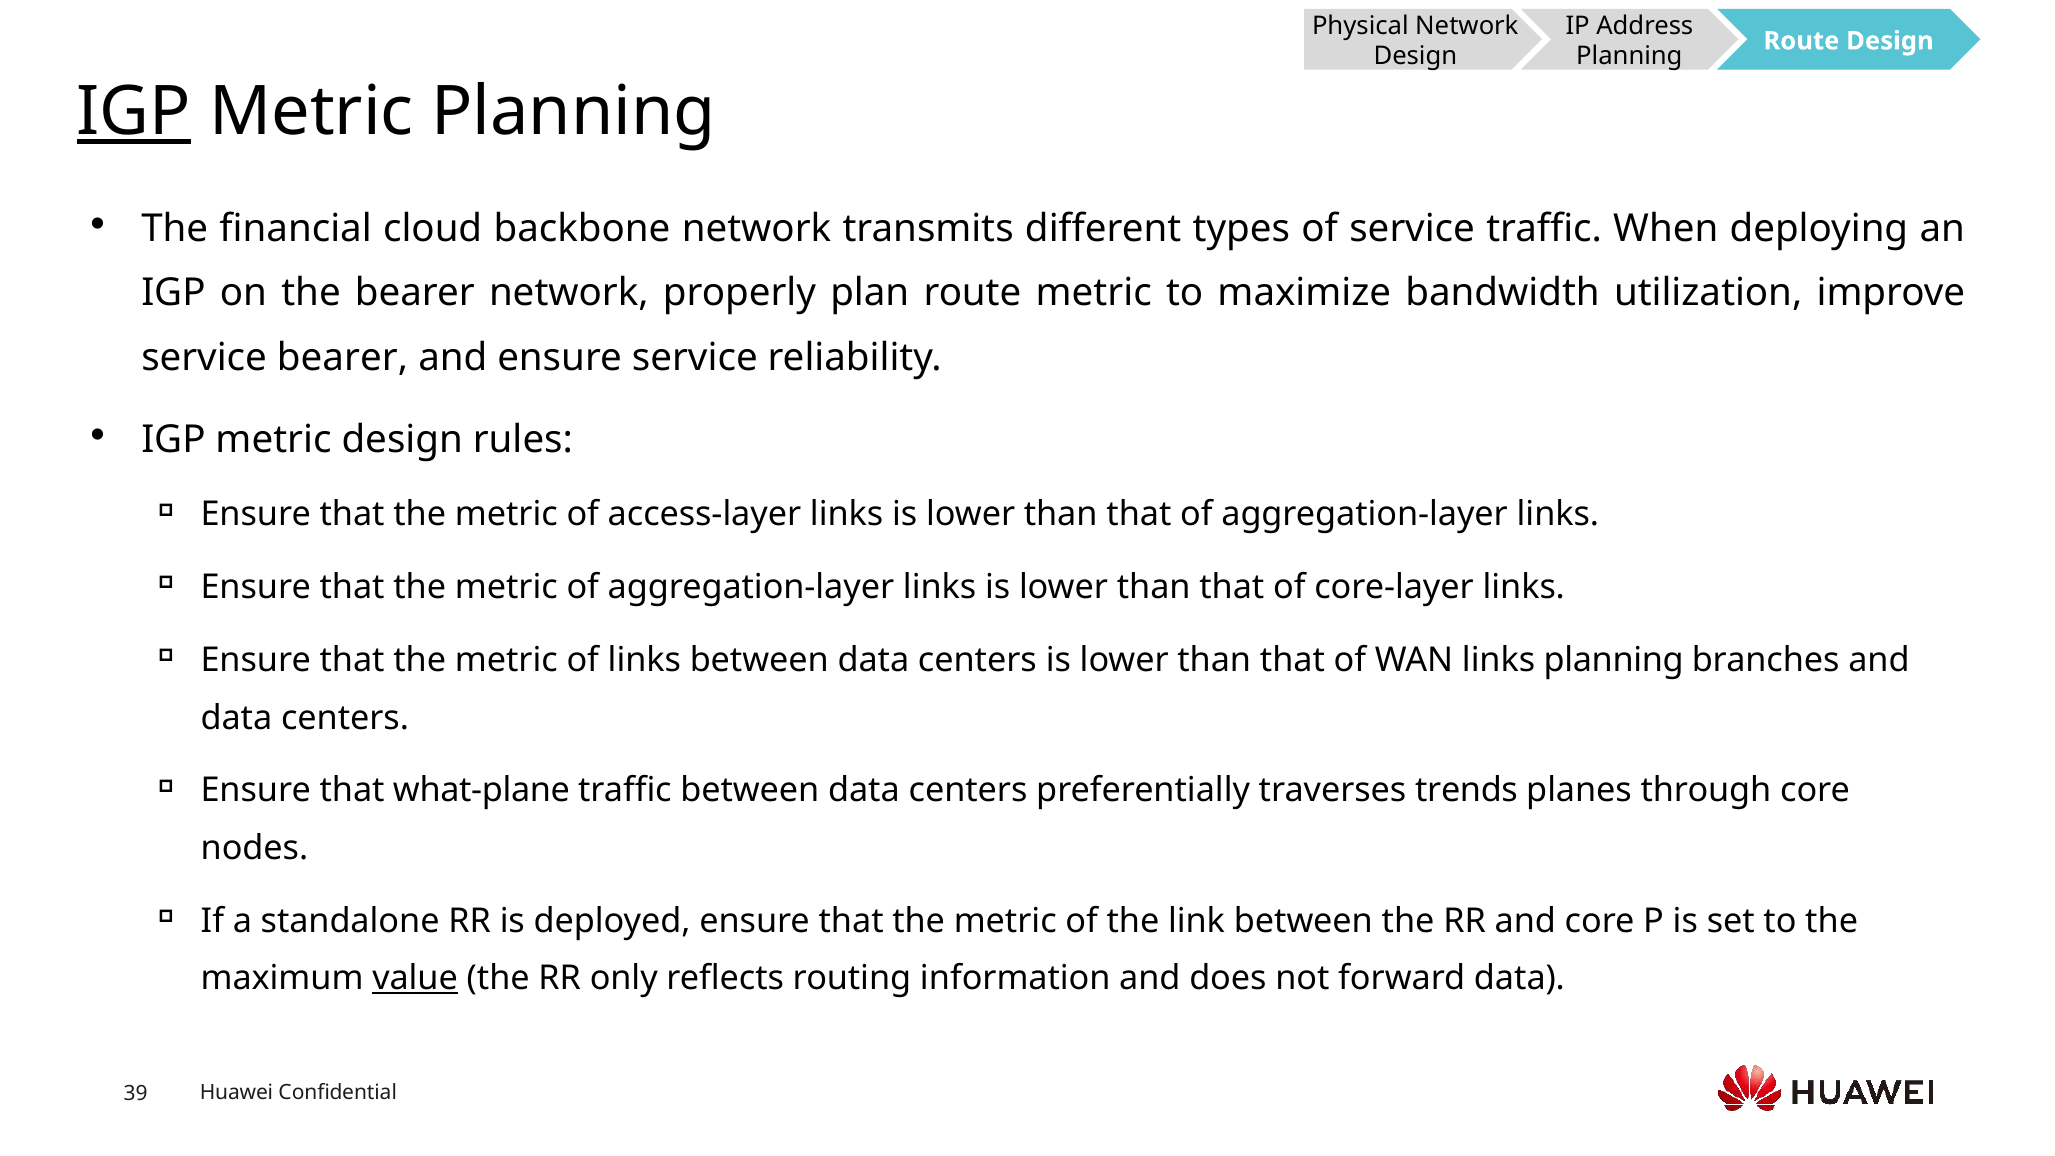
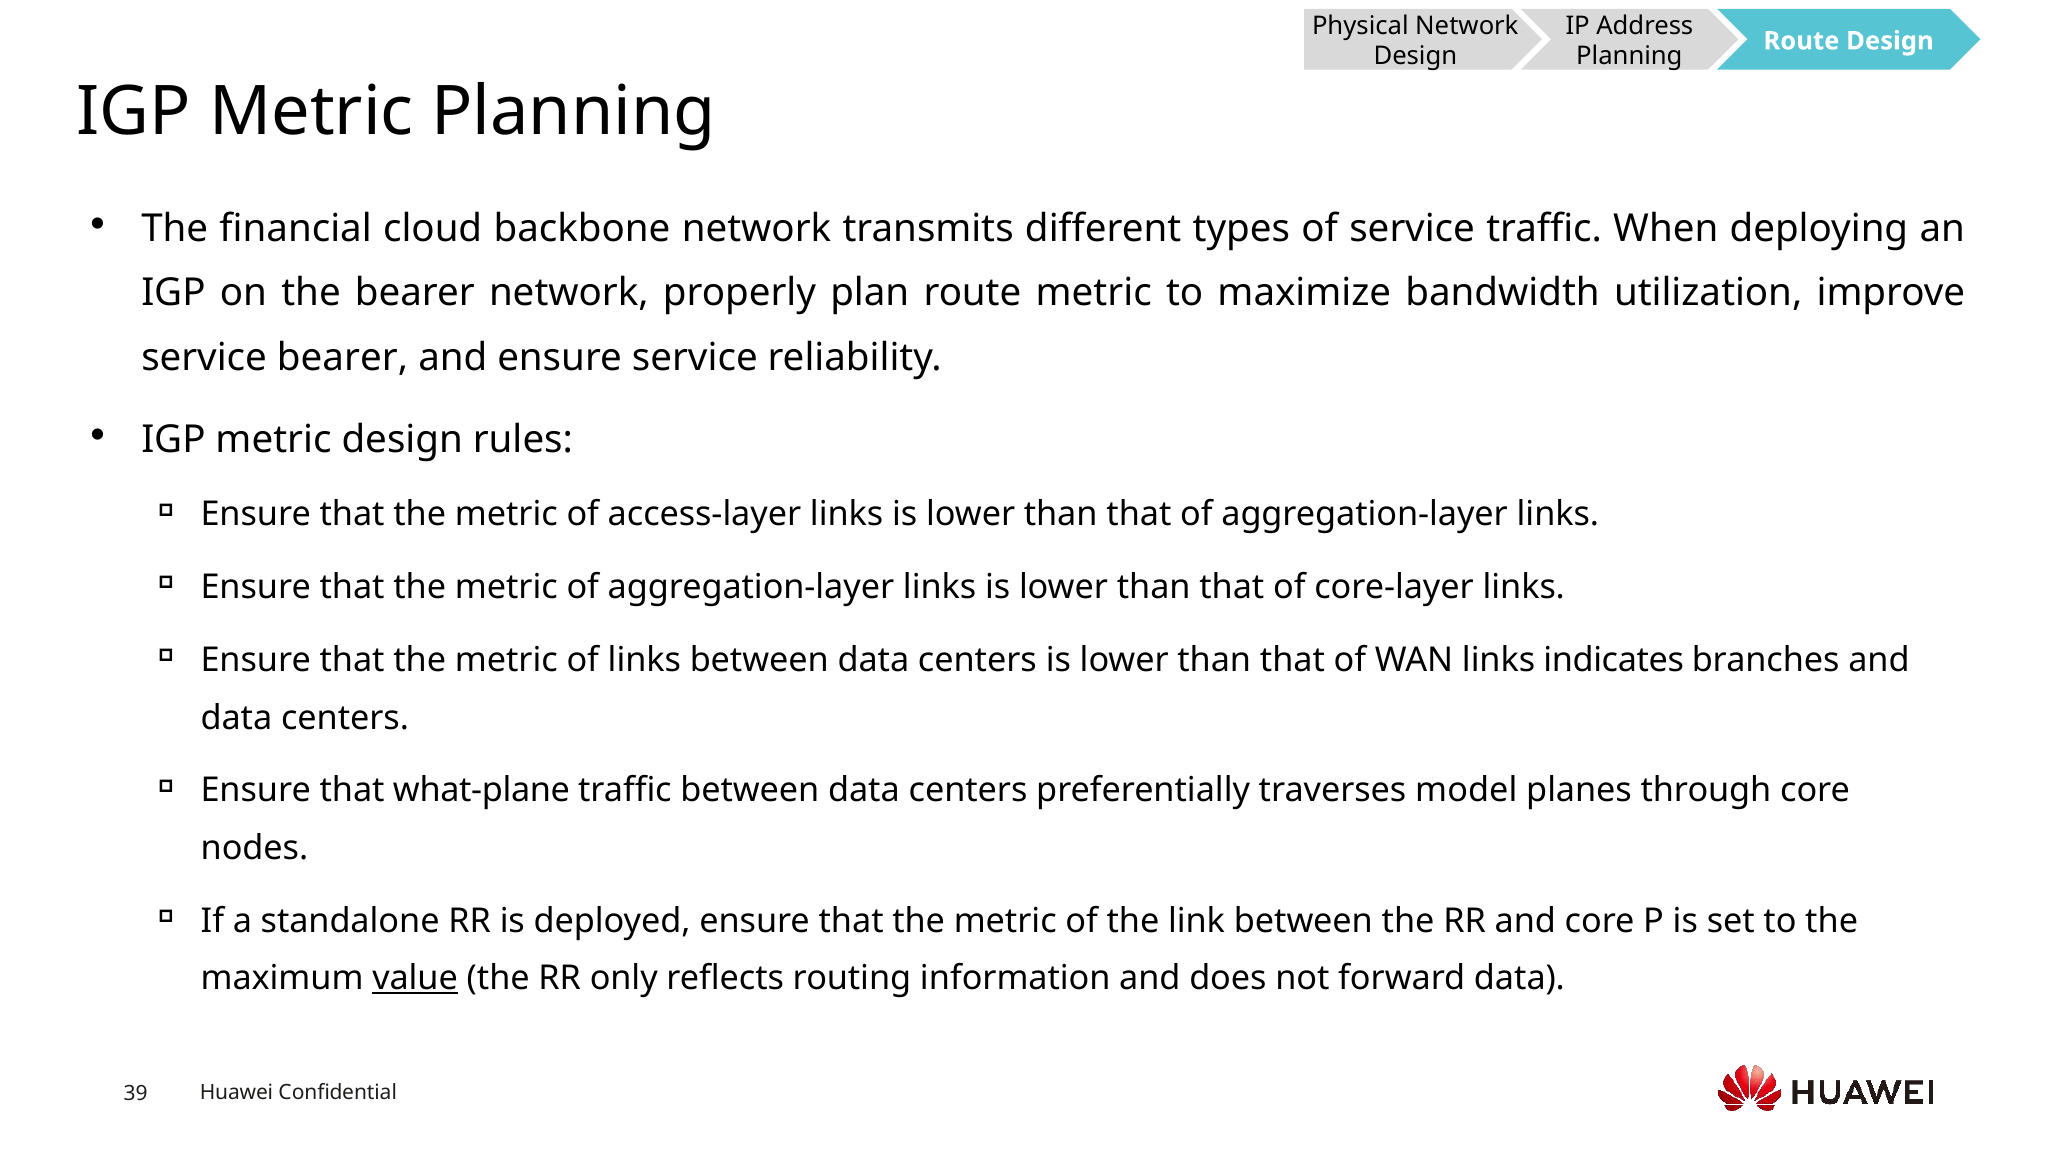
IGP at (134, 112) underline: present -> none
links planning: planning -> indicates
trends: trends -> model
